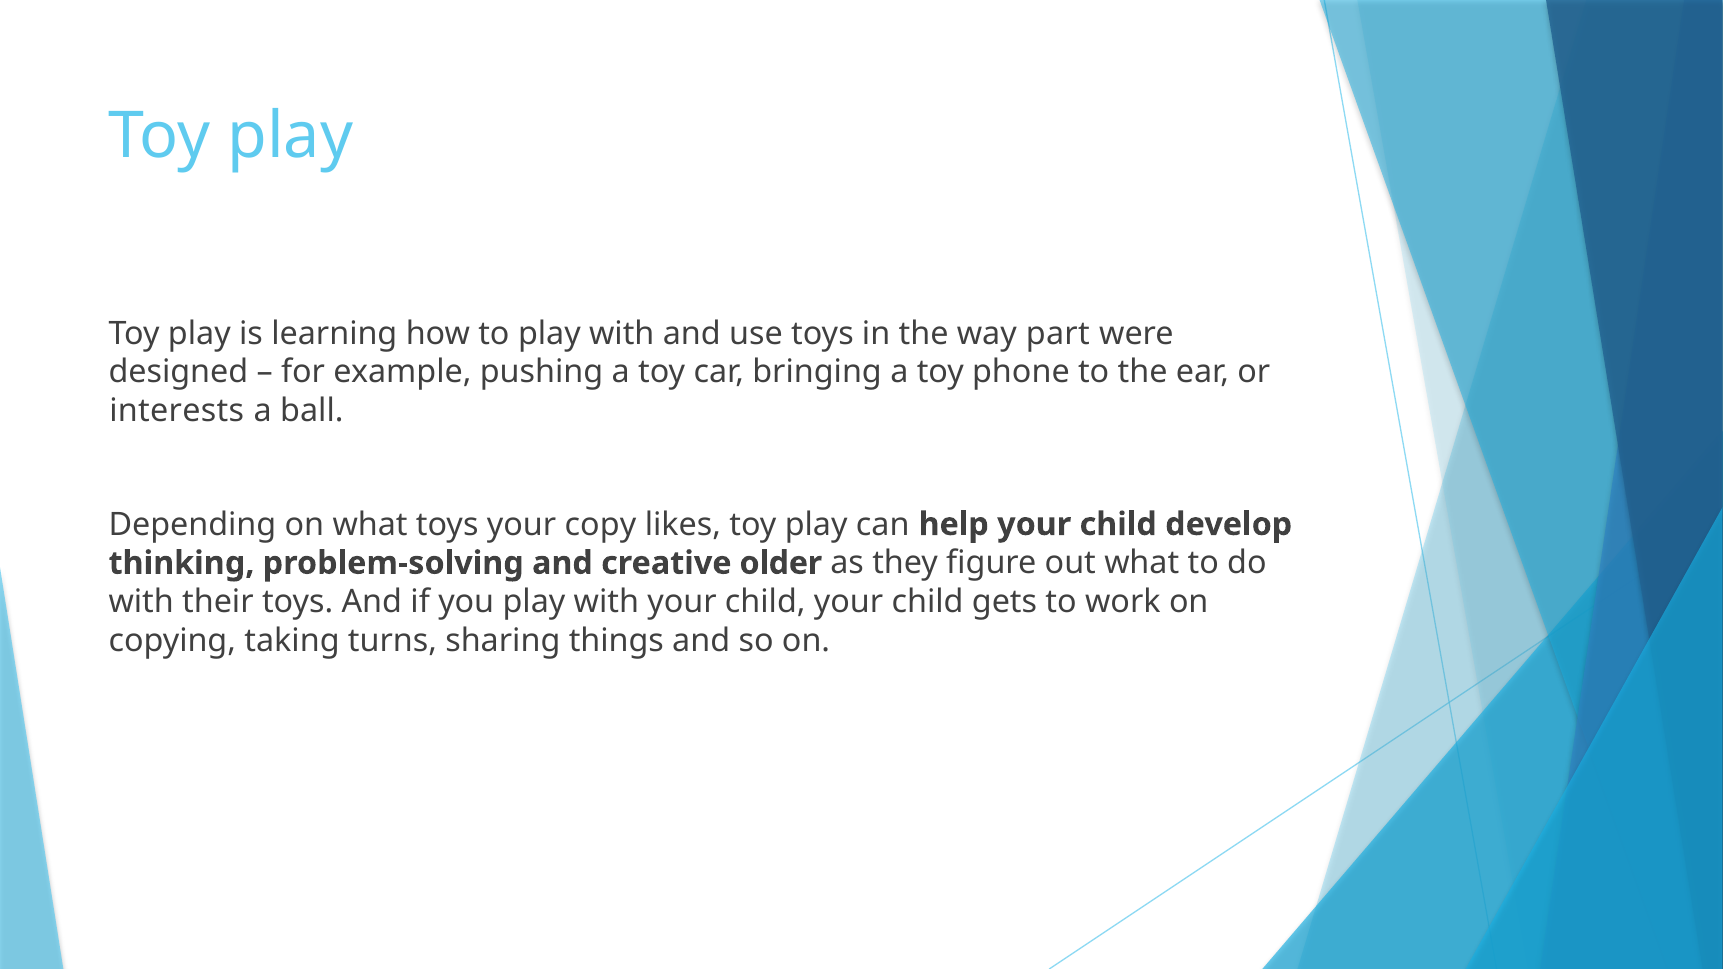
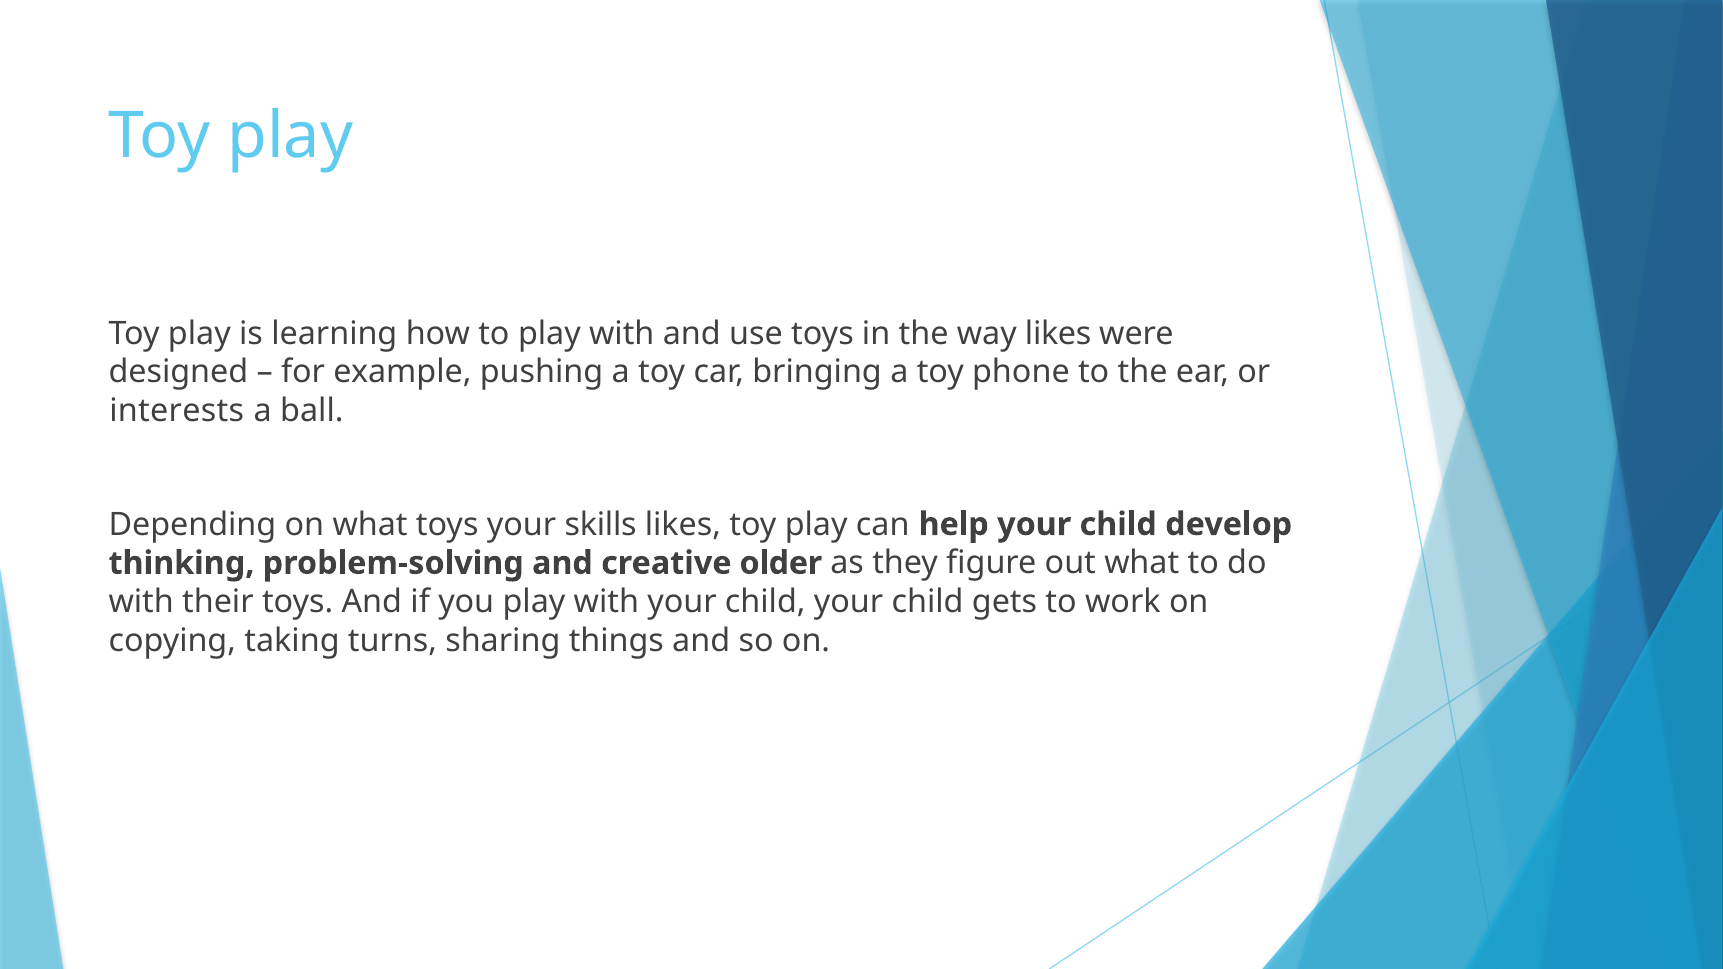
way part: part -> likes
copy: copy -> skills
